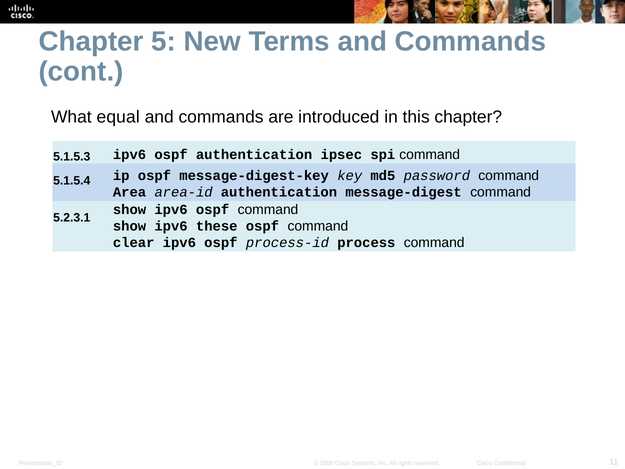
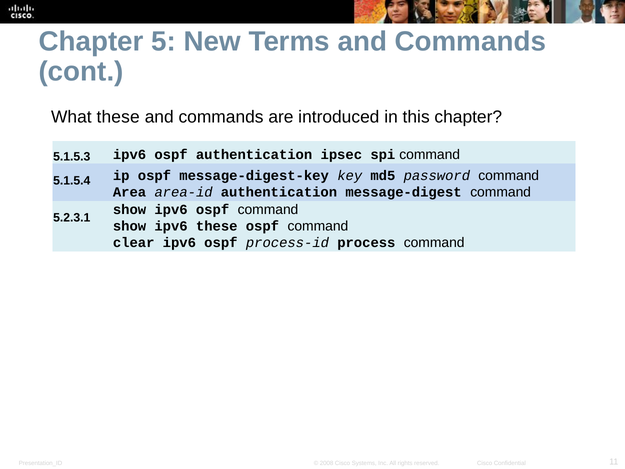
What equal: equal -> these
